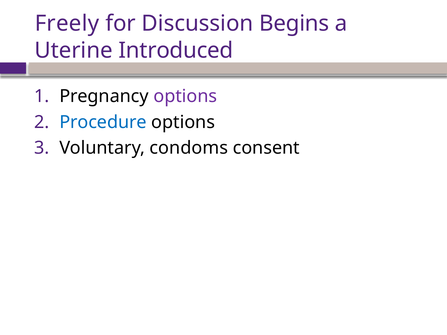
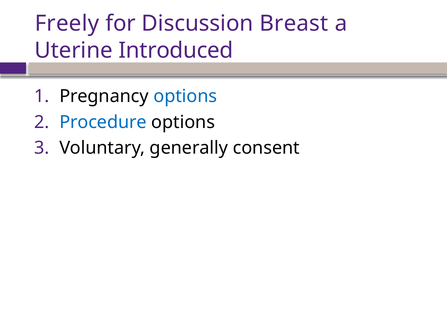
Begins: Begins -> Breast
options at (185, 96) colour: purple -> blue
condoms: condoms -> generally
